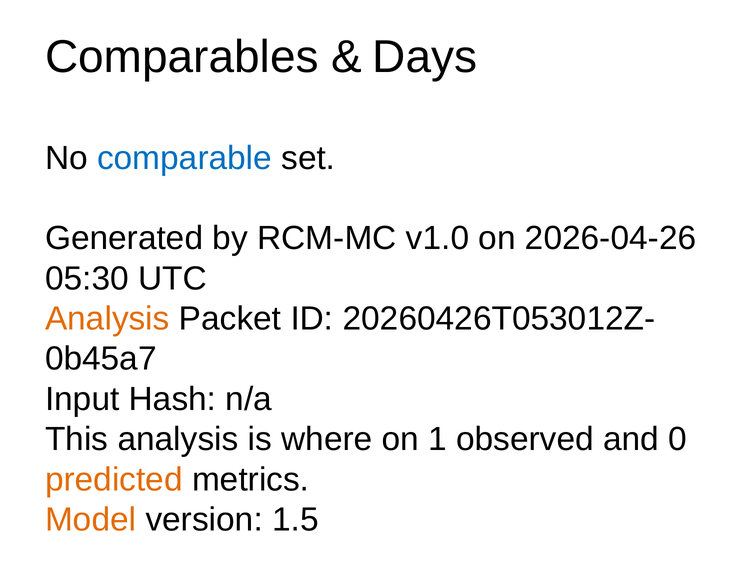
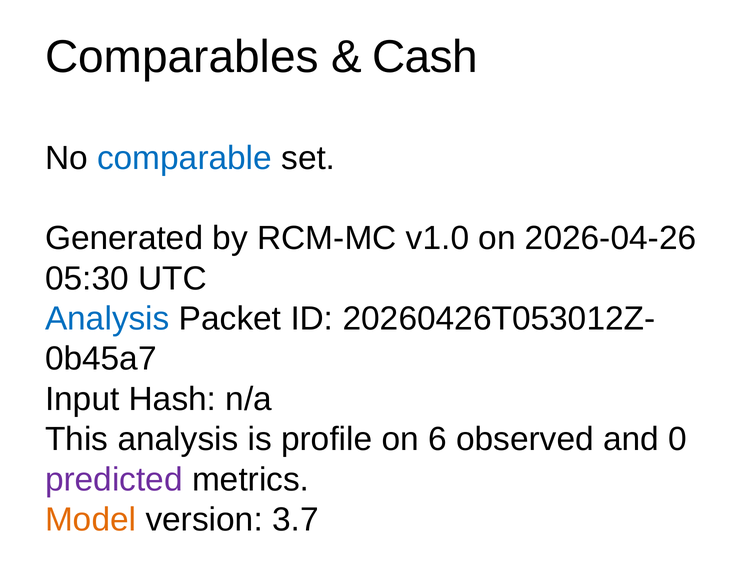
Days: Days -> Cash
Analysis at (107, 319) colour: orange -> blue
where: where -> profile
1: 1 -> 6
predicted colour: orange -> purple
1.5: 1.5 -> 3.7
